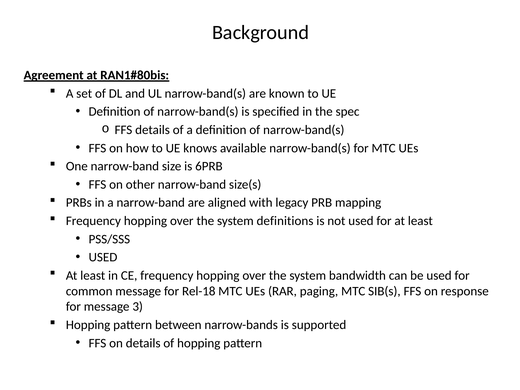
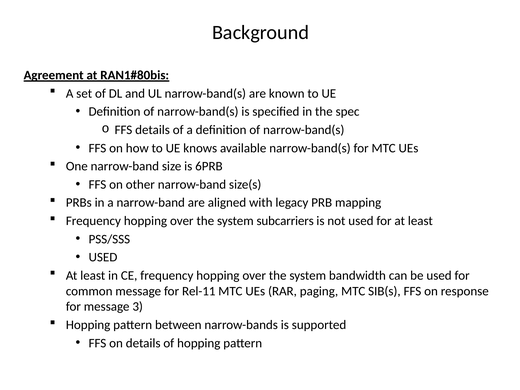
definitions: definitions -> subcarriers
Rel-18: Rel-18 -> Rel-11
